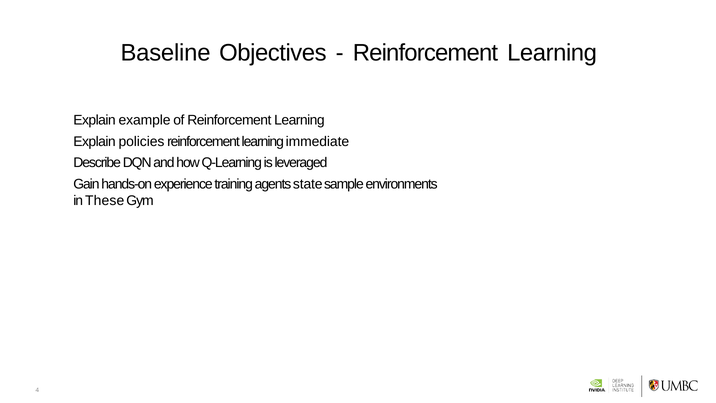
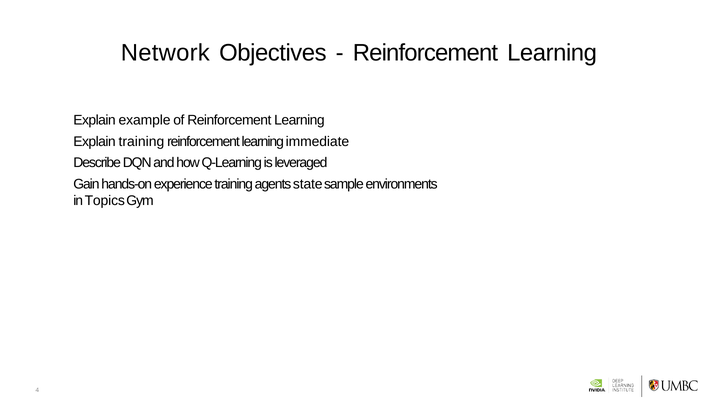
Baseline: Baseline -> Network
Explain policies: policies -> training
These: These -> Topics
